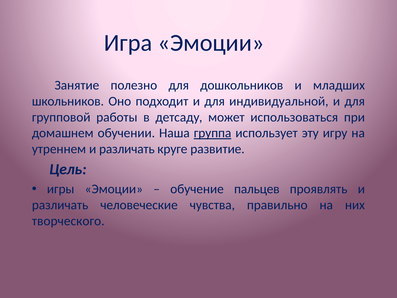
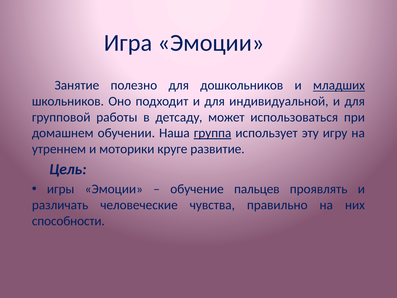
младших underline: none -> present
утреннем и различать: различать -> моторики
творческого: творческого -> способности
